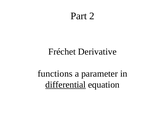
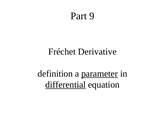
2: 2 -> 9
functions: functions -> definition
parameter underline: none -> present
